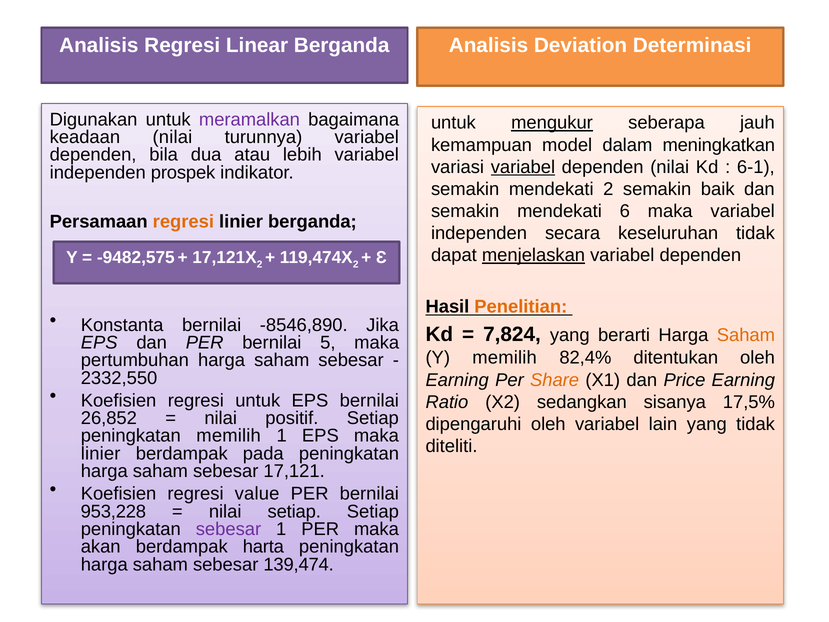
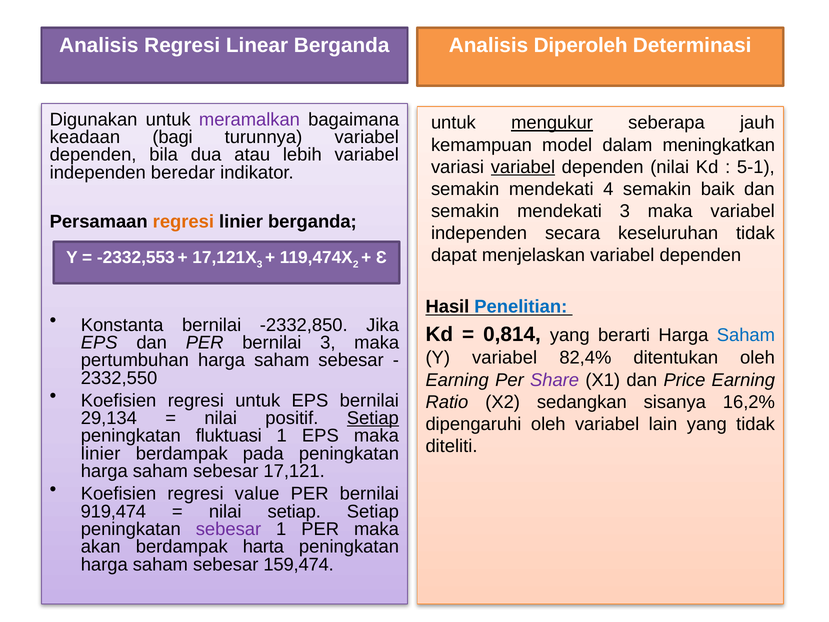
Deviation: Deviation -> Diperoleh
keadaan nilai: nilai -> bagi
6-1: 6-1 -> 5-1
prospek: prospek -> beredar
mendekati 2: 2 -> 4
mendekati 6: 6 -> 3
menjelaskan underline: present -> none
-9482,575: -9482,575 -> -2332,553
2 at (260, 264): 2 -> 3
Penelitian colour: orange -> blue
-8546,890: -8546,890 -> -2332,850
7,824: 7,824 -> 0,814
Saham at (746, 335) colour: orange -> blue
bernilai 5: 5 -> 3
Y memilih: memilih -> variabel
Share colour: orange -> purple
17,5%: 17,5% -> 16,2%
26,852: 26,852 -> 29,134
Setiap at (373, 418) underline: none -> present
peningkatan memilih: memilih -> fluktuasi
953,228: 953,228 -> 919,474
139,474: 139,474 -> 159,474
